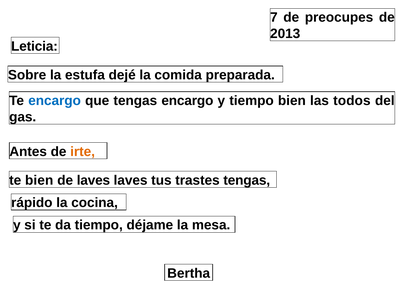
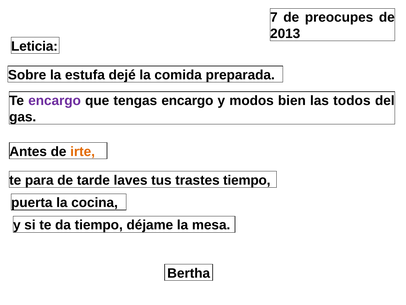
encargo at (55, 101) colour: blue -> purple
y tiempo: tiempo -> modos
te bien: bien -> para
de laves: laves -> tarde
trastes tengas: tengas -> tiempo
rápido: rápido -> puerta
